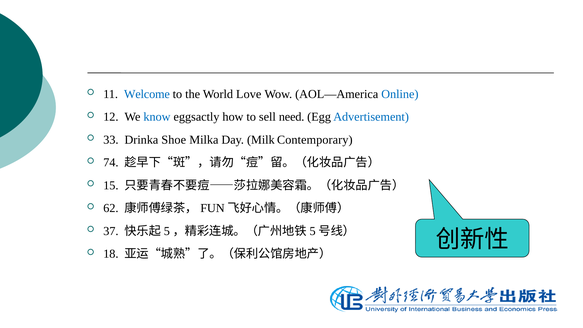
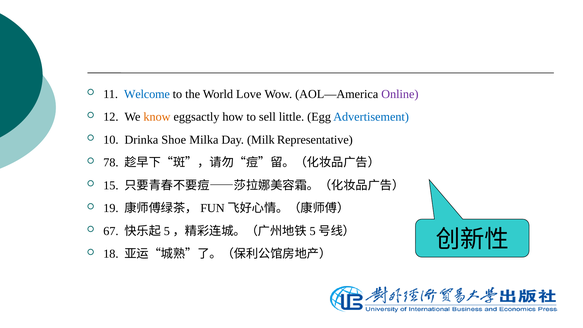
Online colour: blue -> purple
know colour: blue -> orange
need: need -> little
33: 33 -> 10
Contemporary: Contemporary -> Representative
74: 74 -> 78
62: 62 -> 19
37: 37 -> 67
